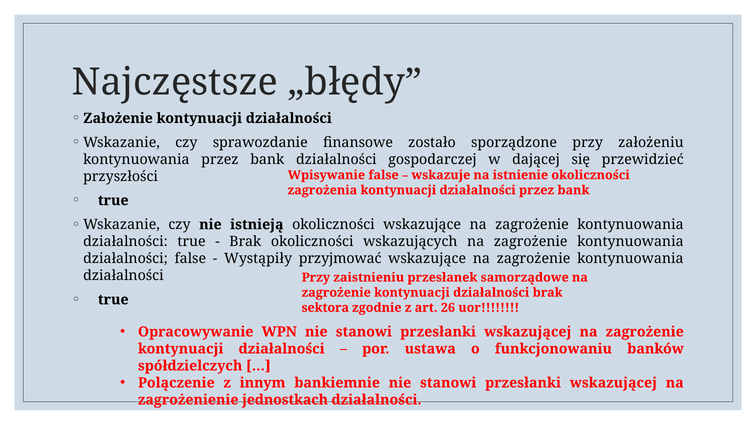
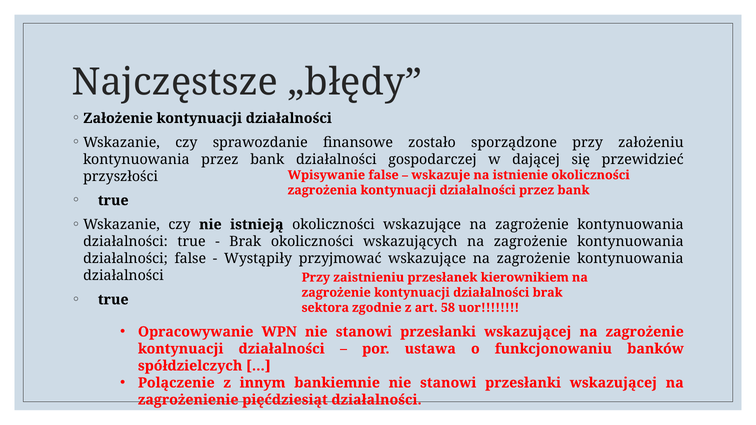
samorządowe: samorządowe -> kierownikiem
26: 26 -> 58
jednostkach: jednostkach -> pięćdziesiąt
